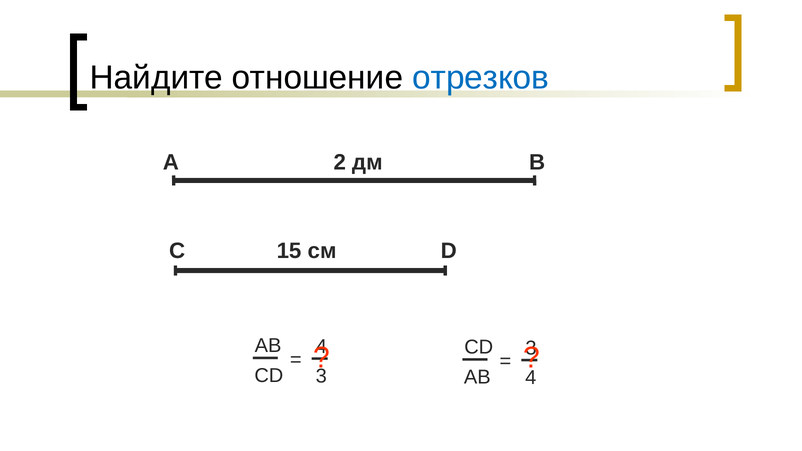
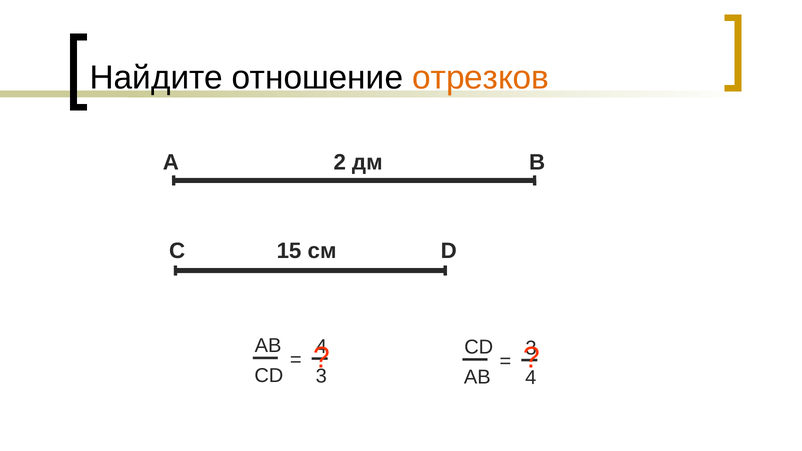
отрезков colour: blue -> orange
